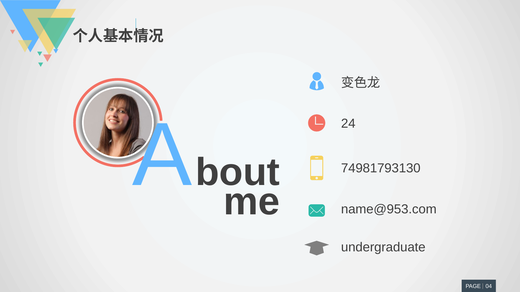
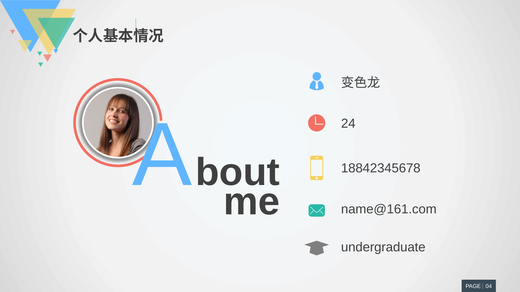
74981793130: 74981793130 -> 18842345678
name@953.com: name@953.com -> name@161.com
